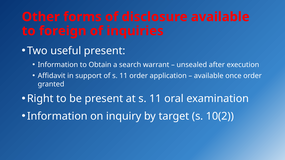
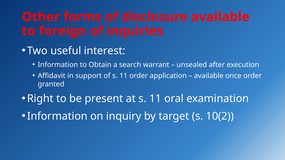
useful present: present -> interest
